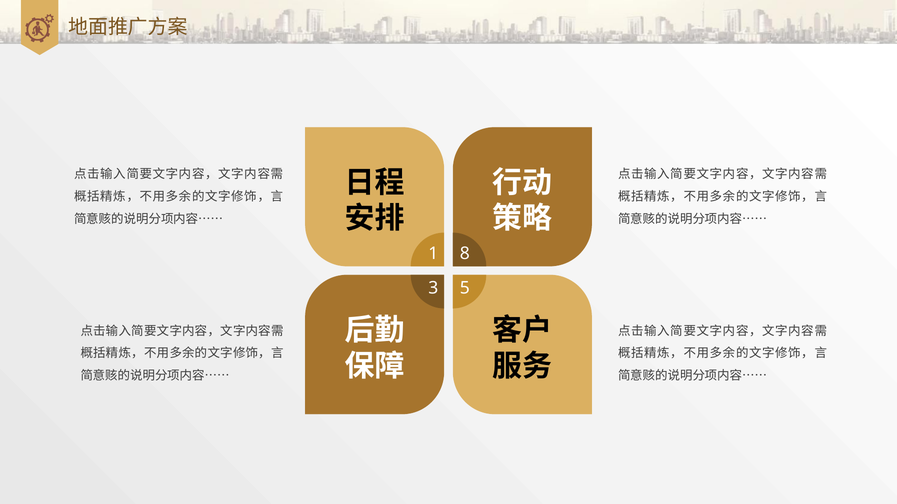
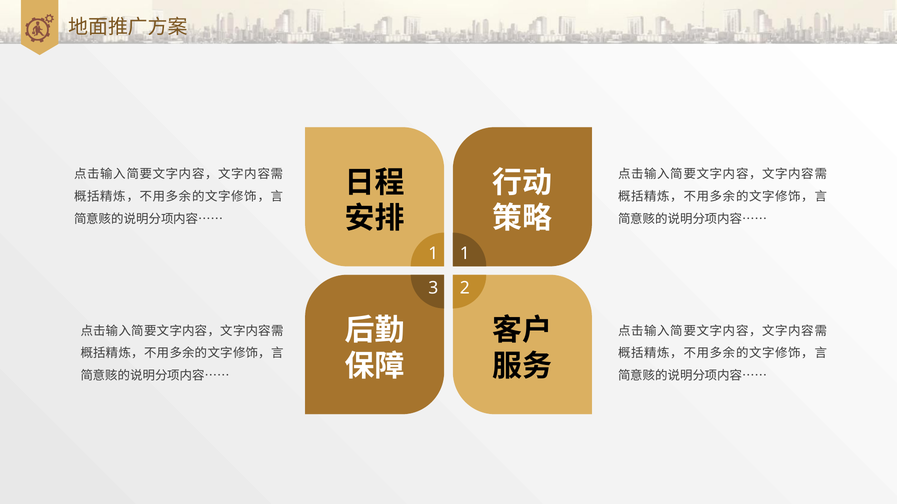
1 8: 8 -> 1
5: 5 -> 2
